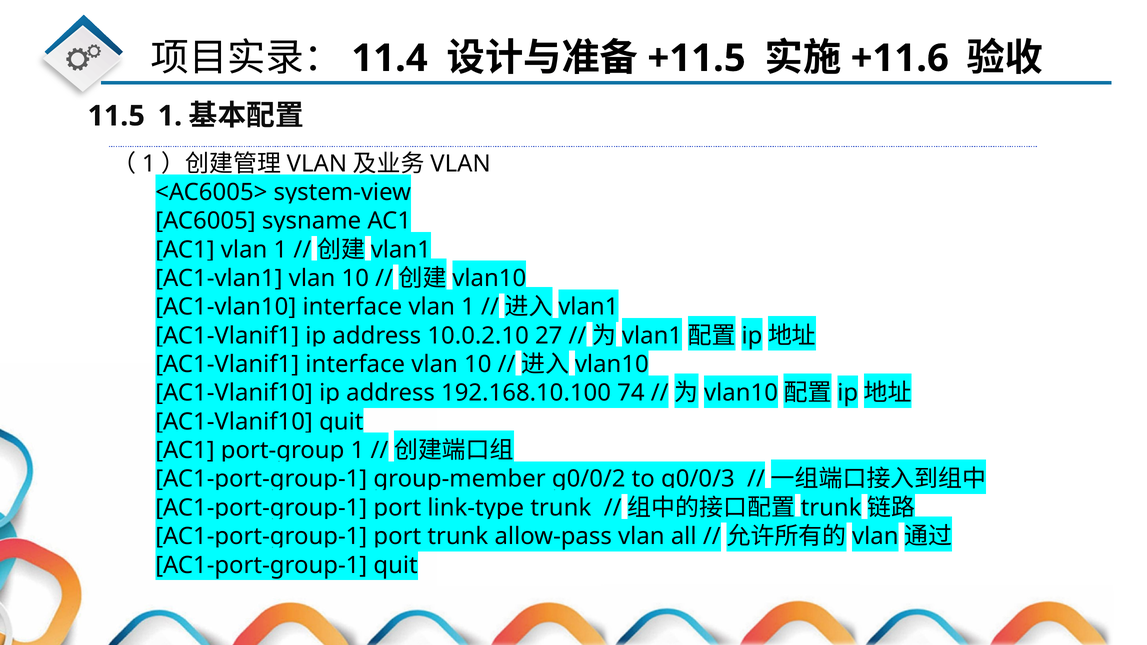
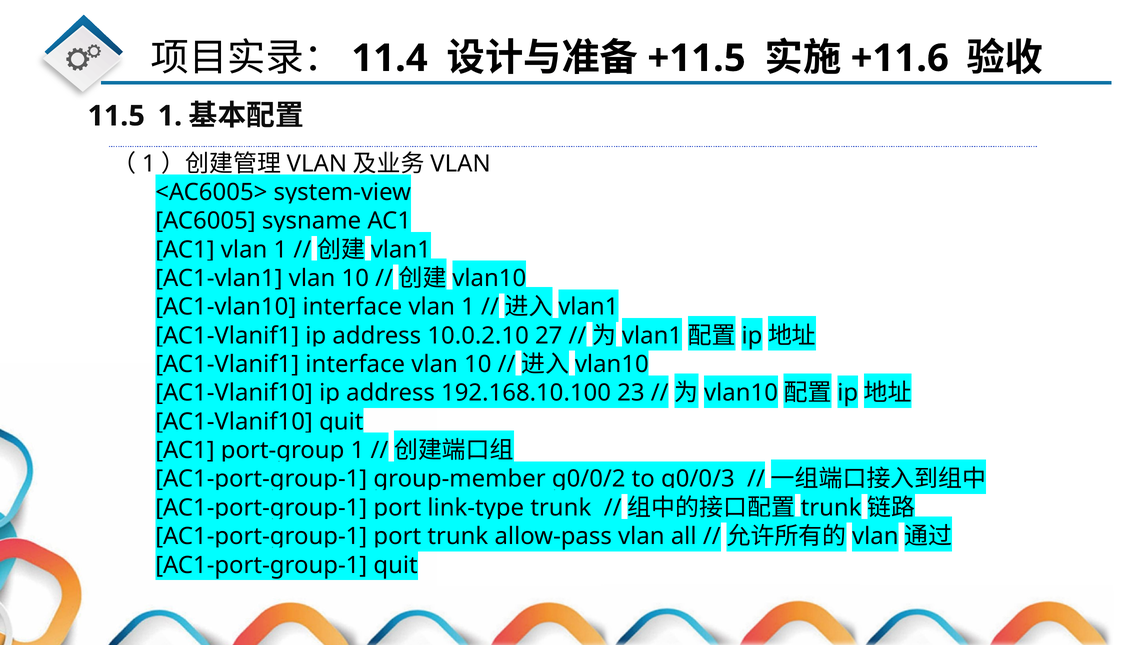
74: 74 -> 23
